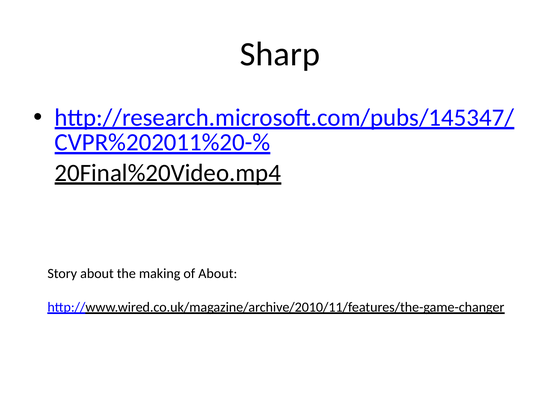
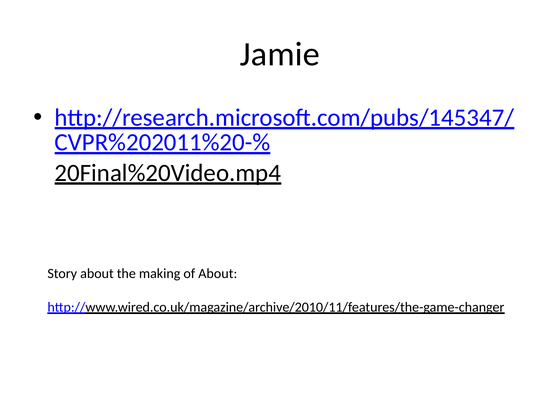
Sharp: Sharp -> Jamie
